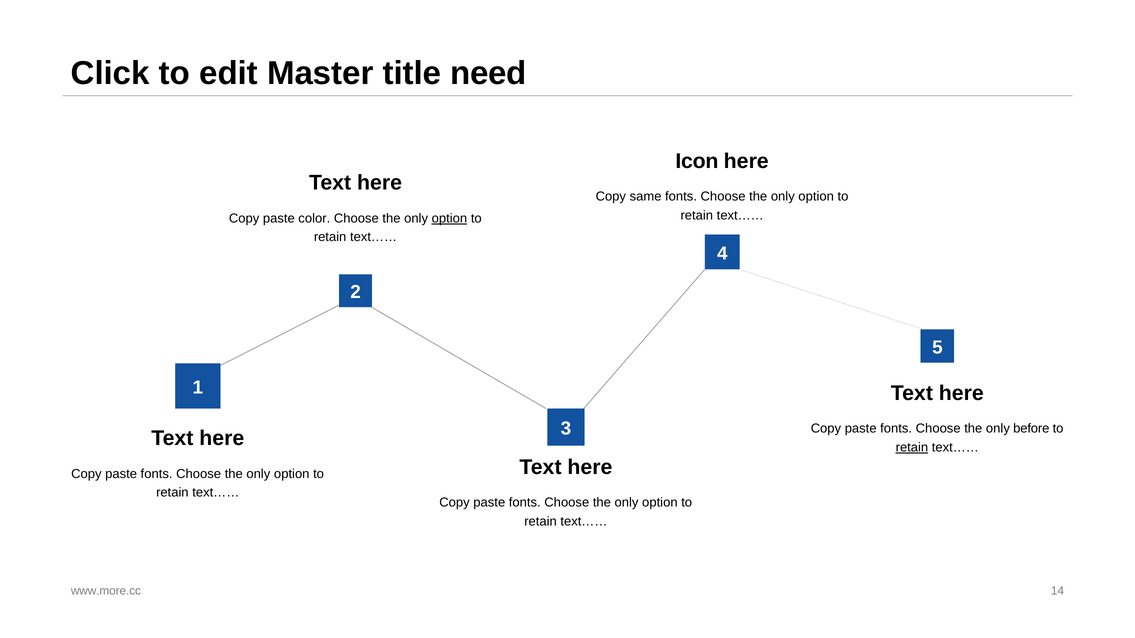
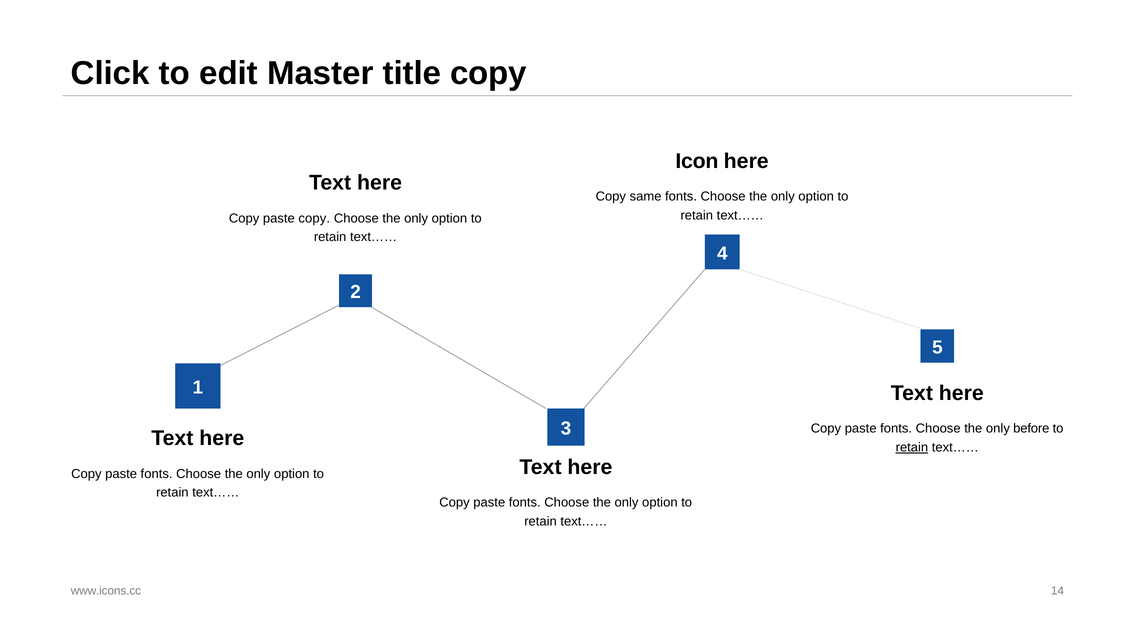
title need: need -> copy
paste color: color -> copy
option at (449, 219) underline: present -> none
www.more.cc: www.more.cc -> www.icons.cc
